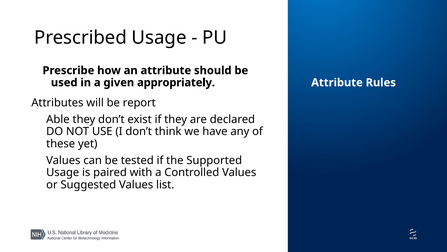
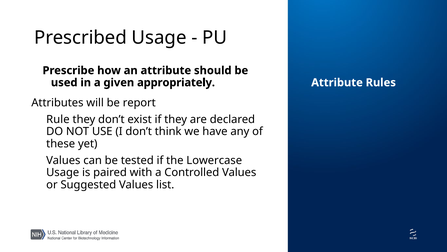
Able: Able -> Rule
Supported: Supported -> Lowercase
